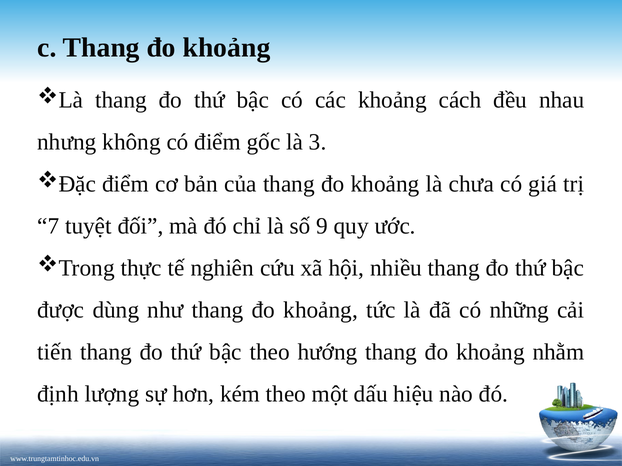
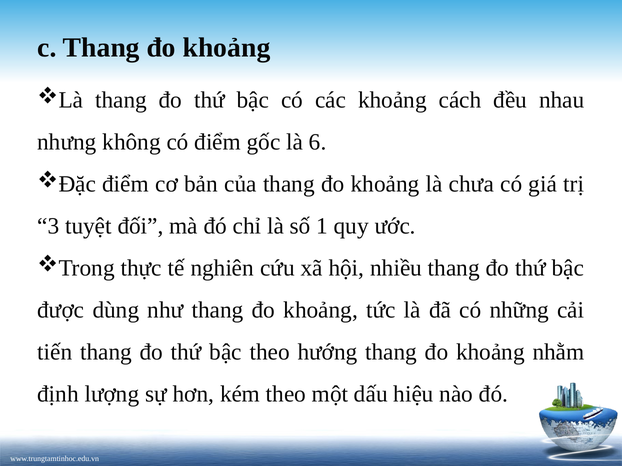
3: 3 -> 6
7: 7 -> 3
9: 9 -> 1
